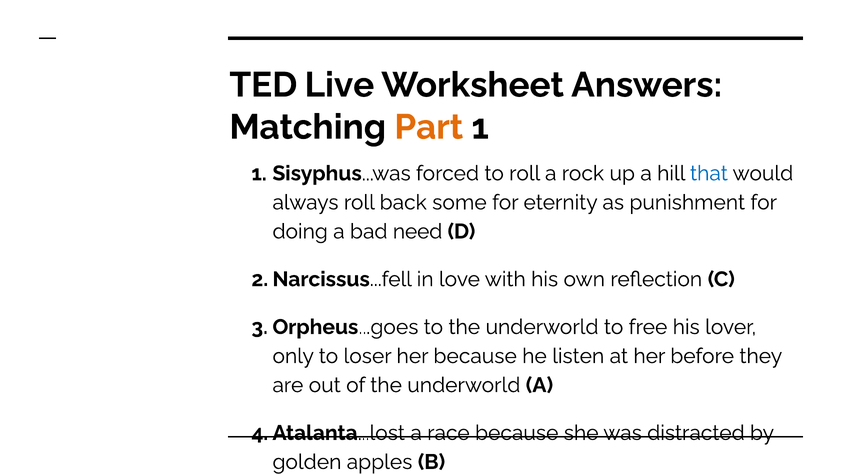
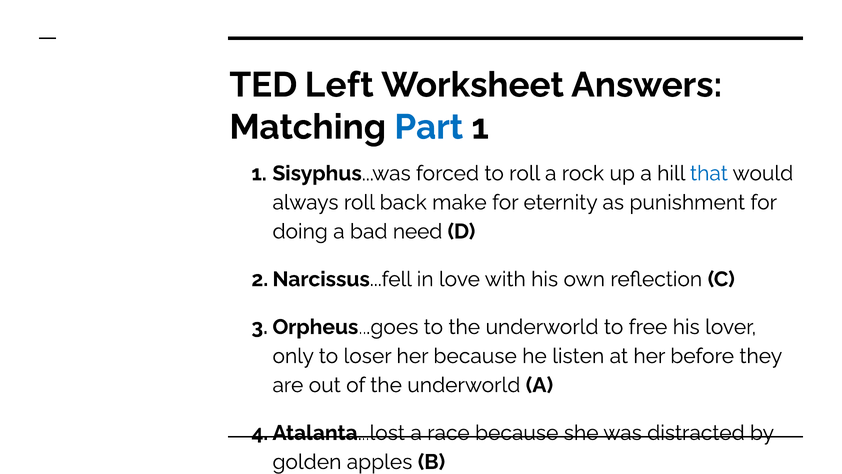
Live: Live -> Left
Part colour: orange -> blue
some: some -> make
